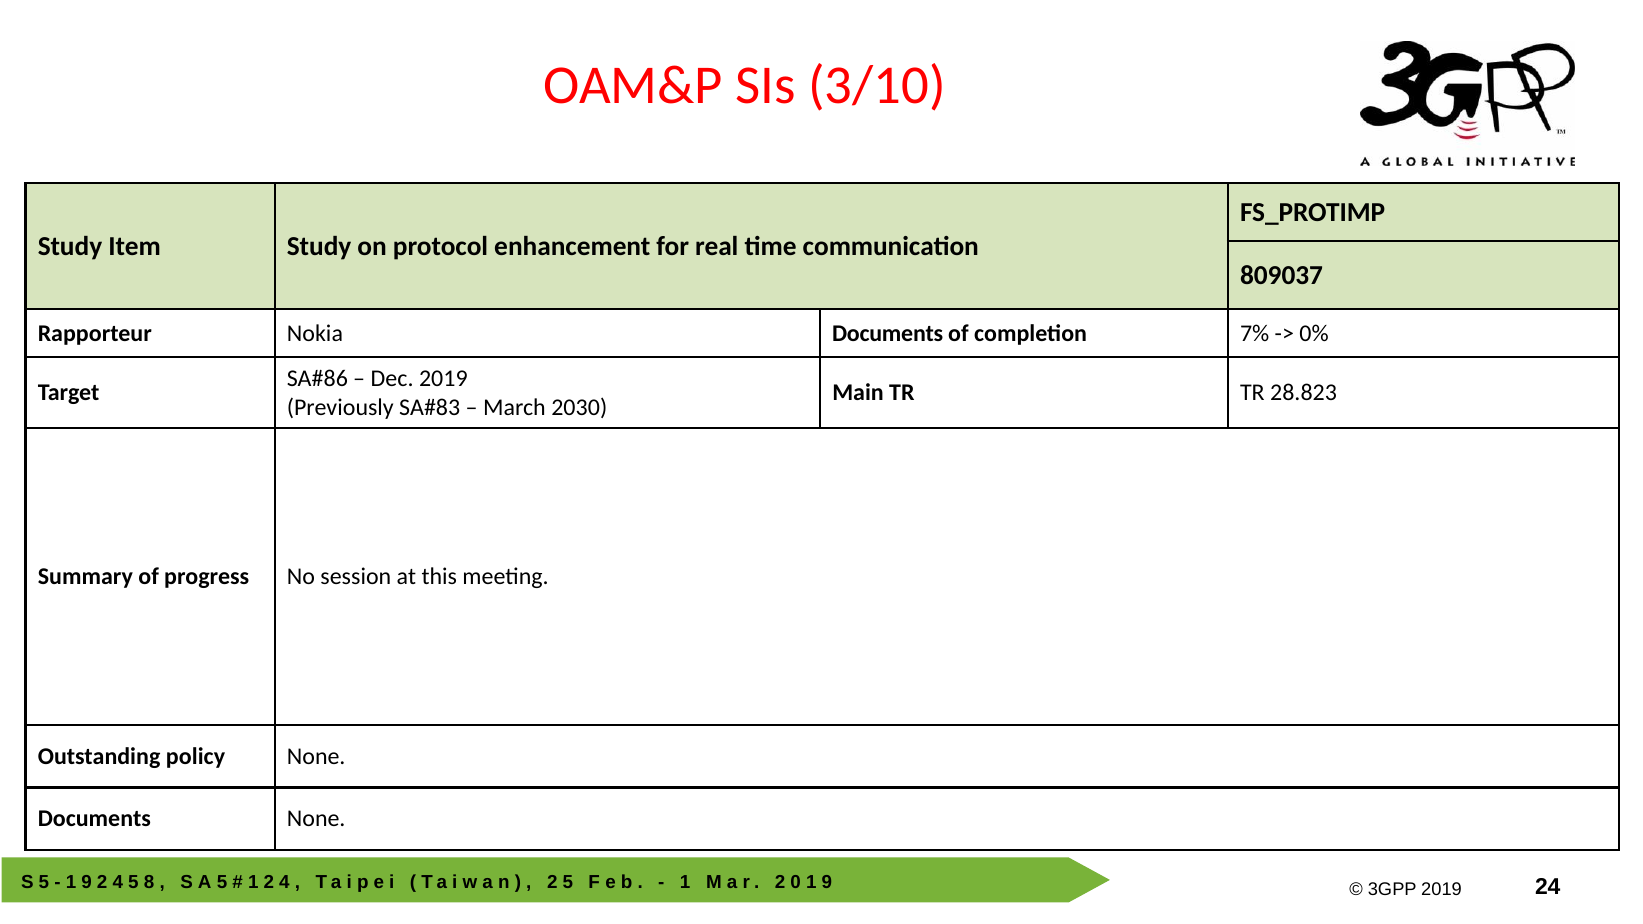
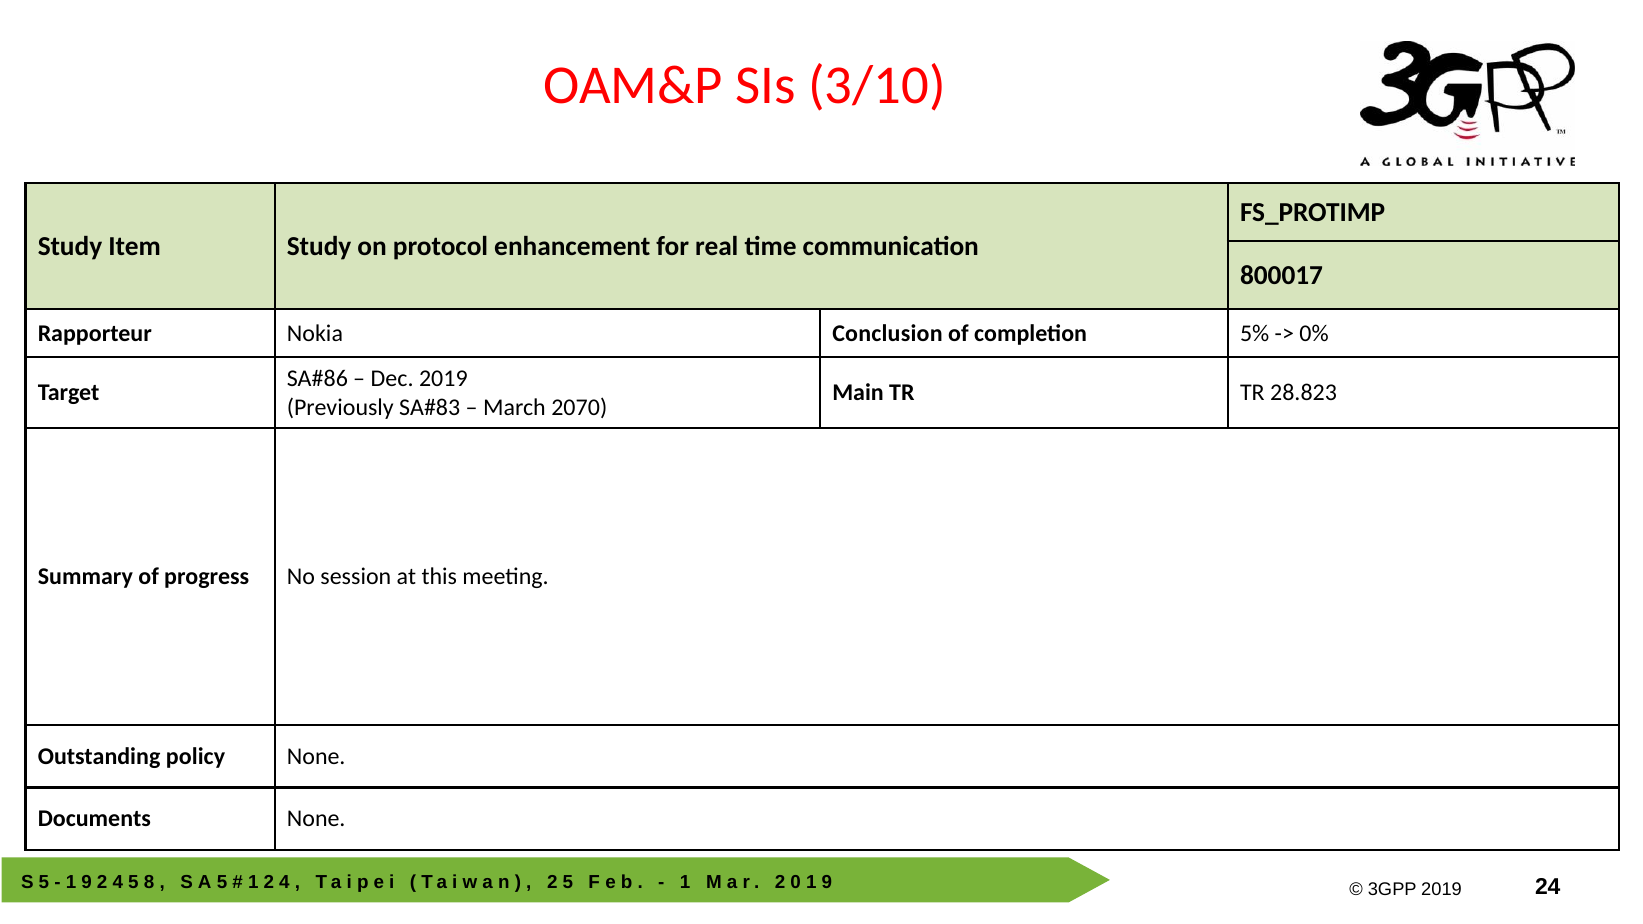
809037: 809037 -> 800017
Nokia Documents: Documents -> Conclusion
7%: 7% -> 5%
2030: 2030 -> 2070
